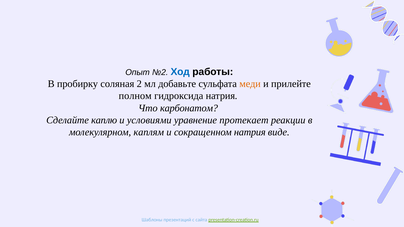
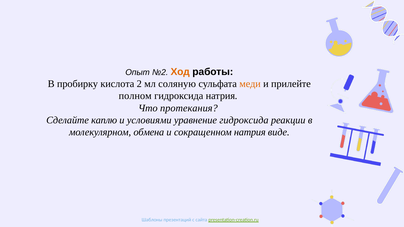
Ход colour: blue -> orange
соляная: соляная -> кислота
добавьте: добавьте -> соляную
карбонатом: карбонатом -> протекания
уравнение протекает: протекает -> гидроксида
каплям: каплям -> обмена
